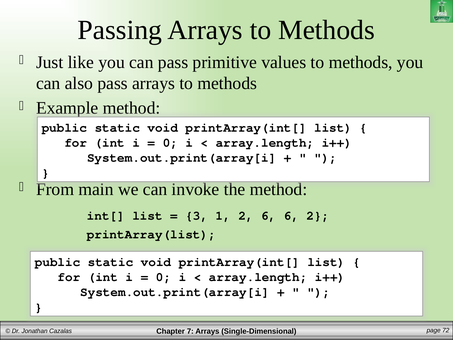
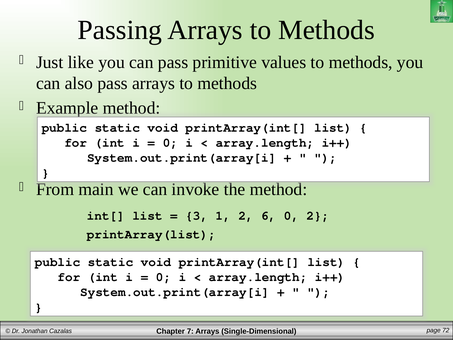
6 6: 6 -> 0
